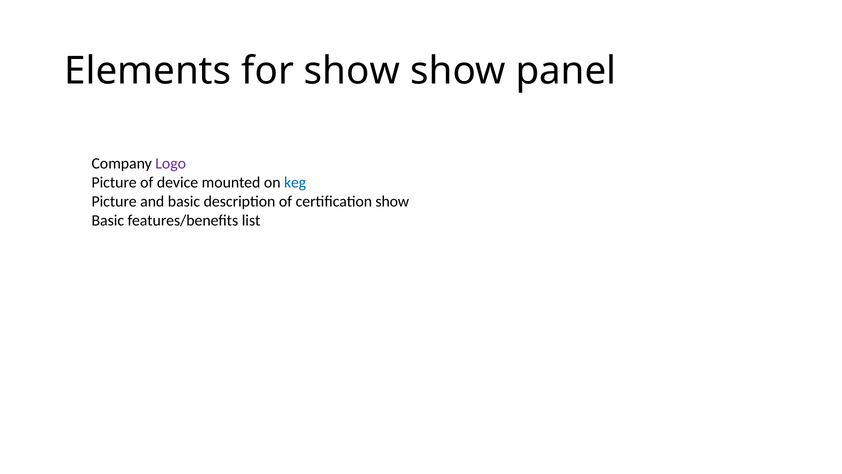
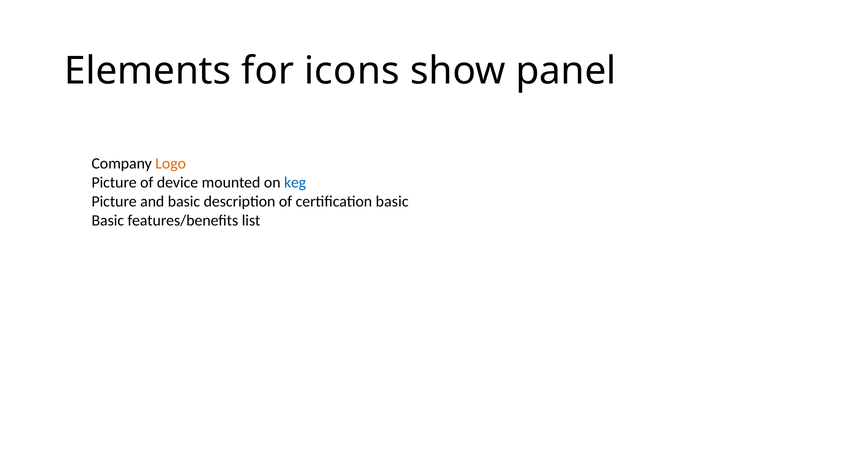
for show: show -> icons
Logo colour: purple -> orange
certification show: show -> basic
